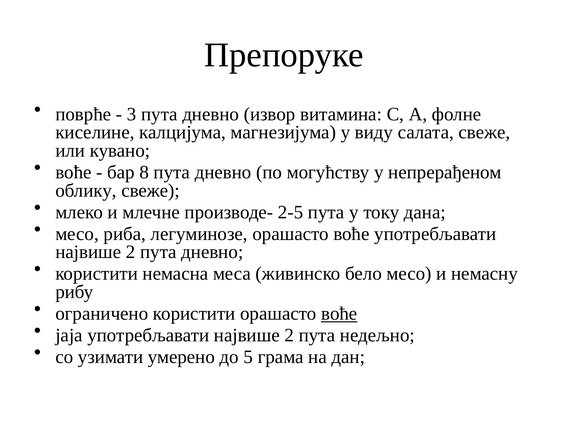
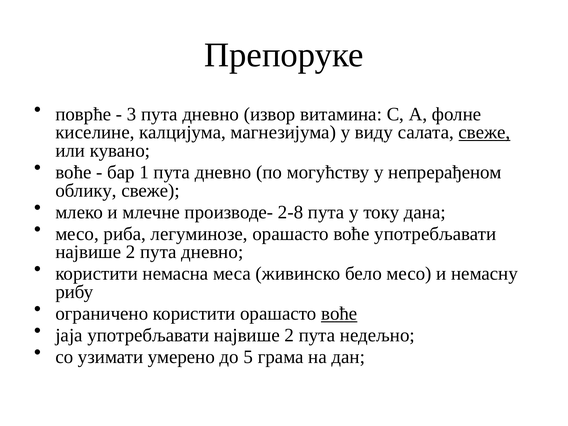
свеже at (484, 132) underline: none -> present
8: 8 -> 1
2-5: 2-5 -> 2-8
